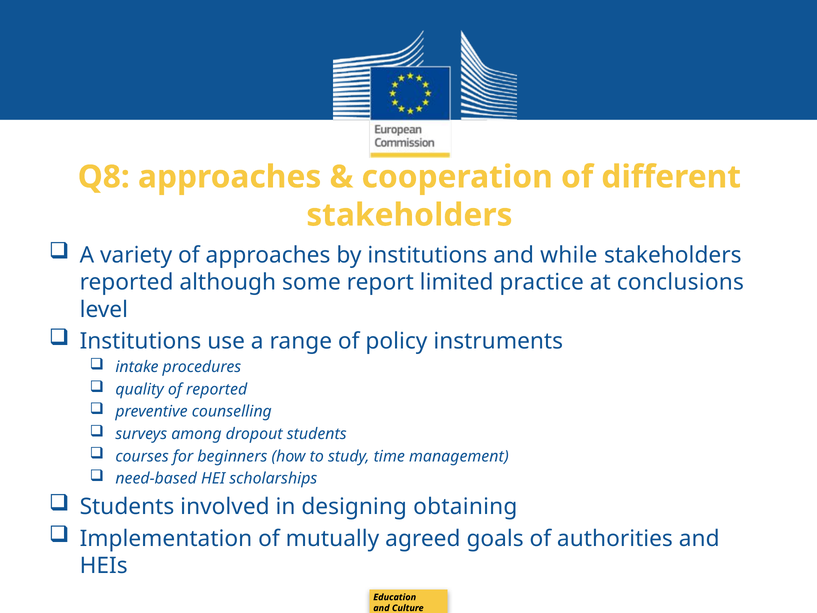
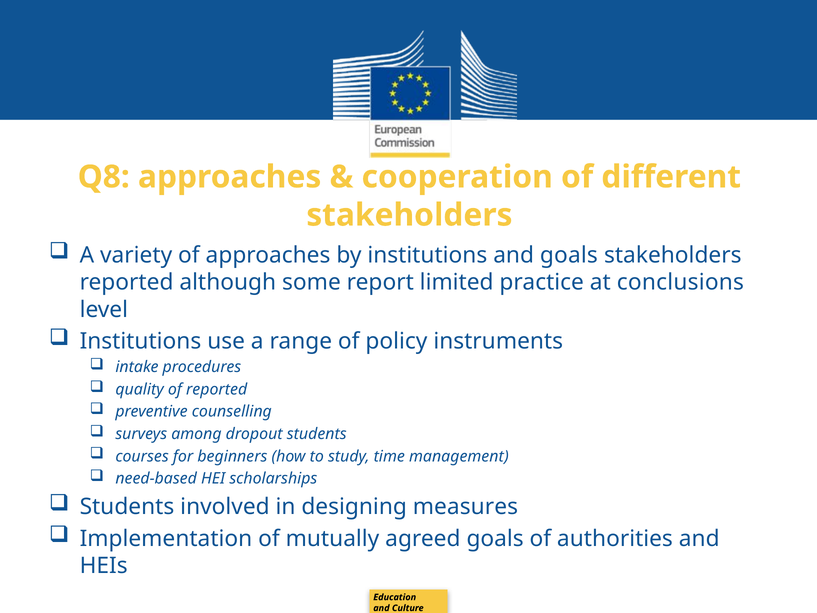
and while: while -> goals
obtaining: obtaining -> measures
